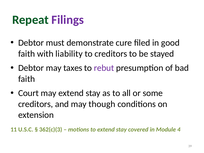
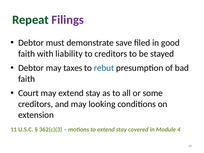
cure: cure -> save
rebut colour: purple -> blue
though: though -> looking
